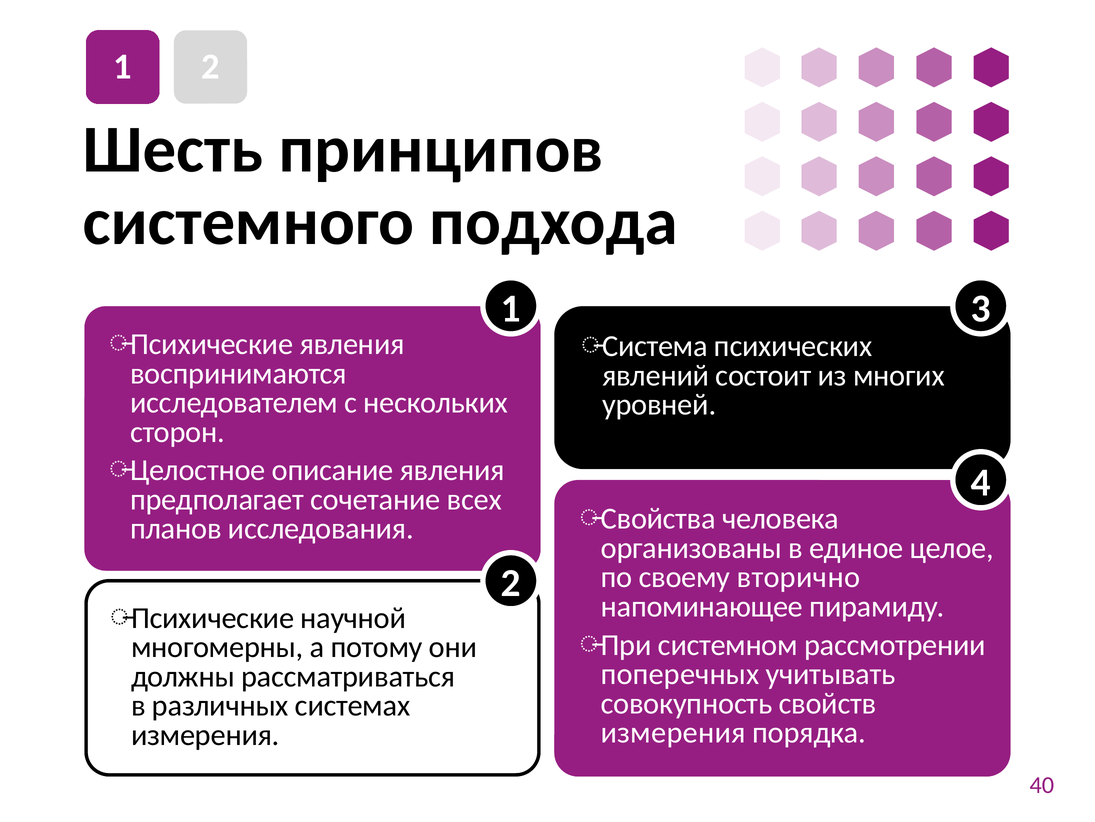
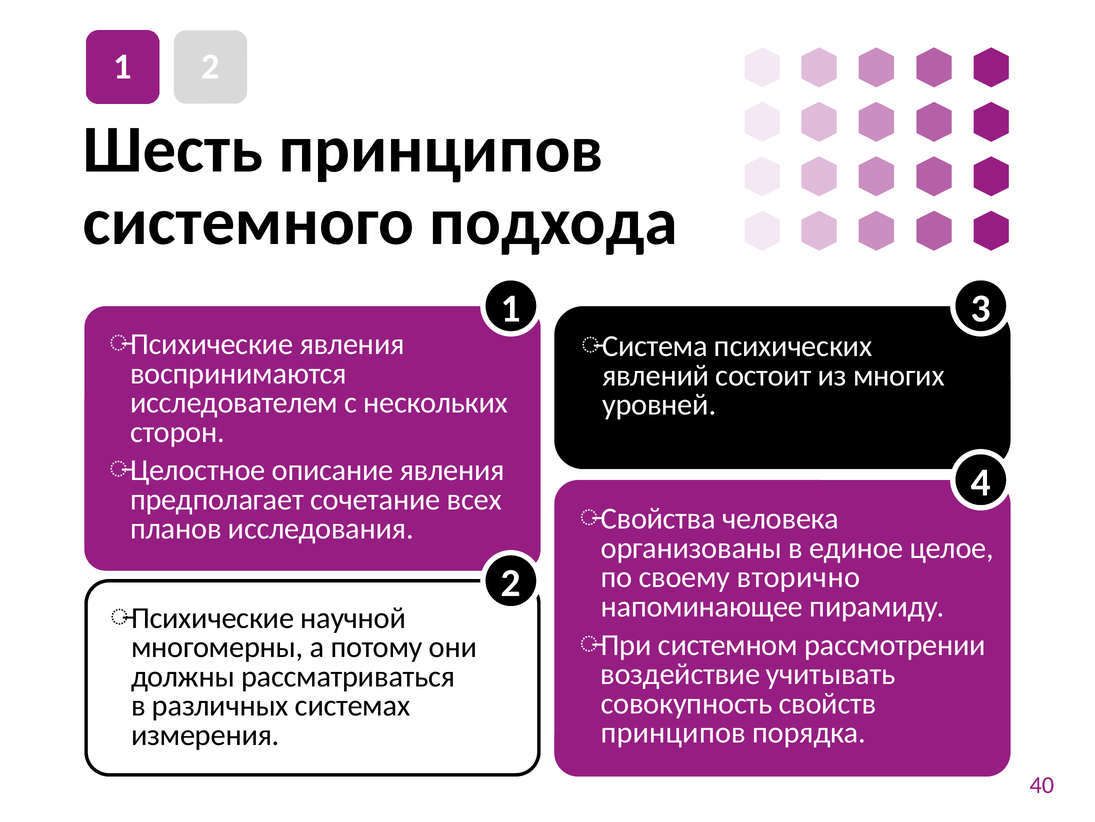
поперечных: поперечных -> воздействие
измерения at (673, 732): измерения -> принципов
